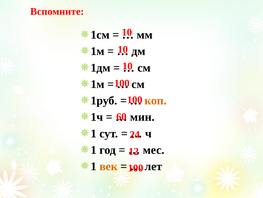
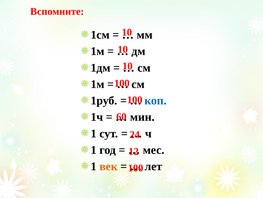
коп colour: orange -> blue
